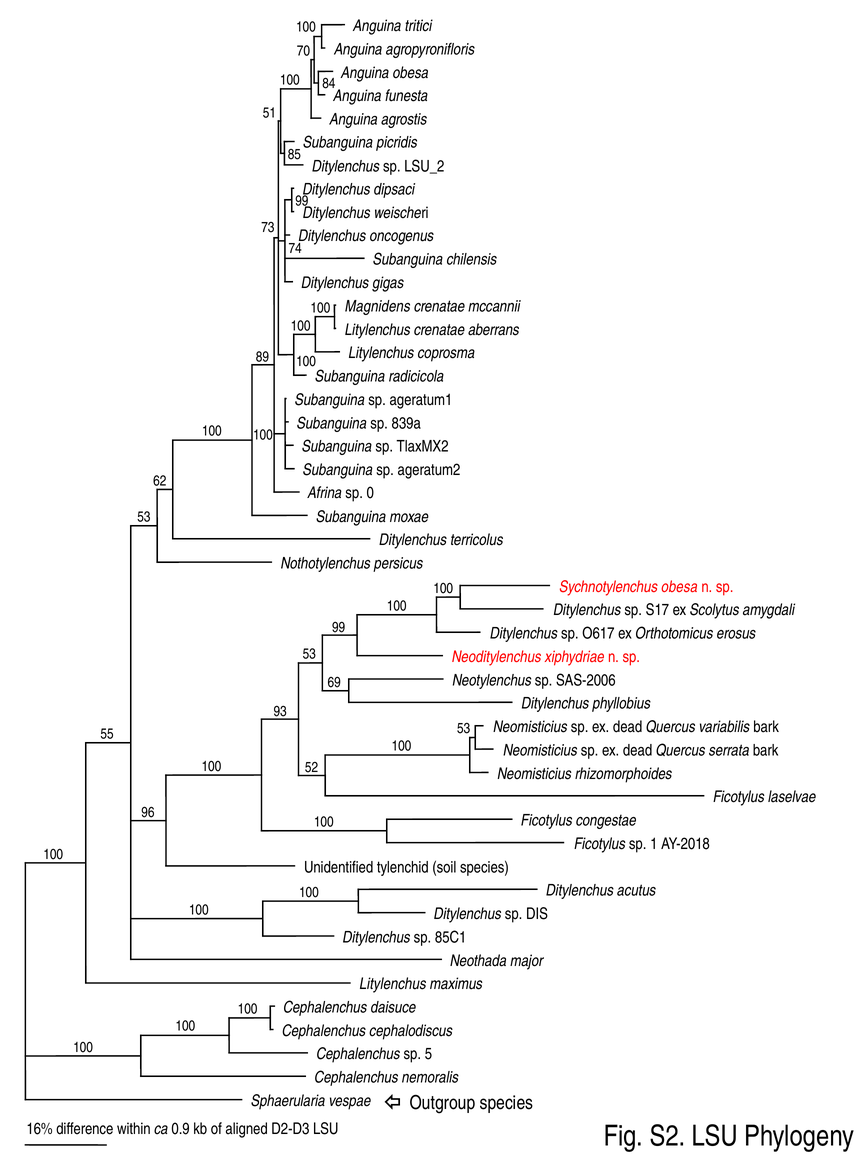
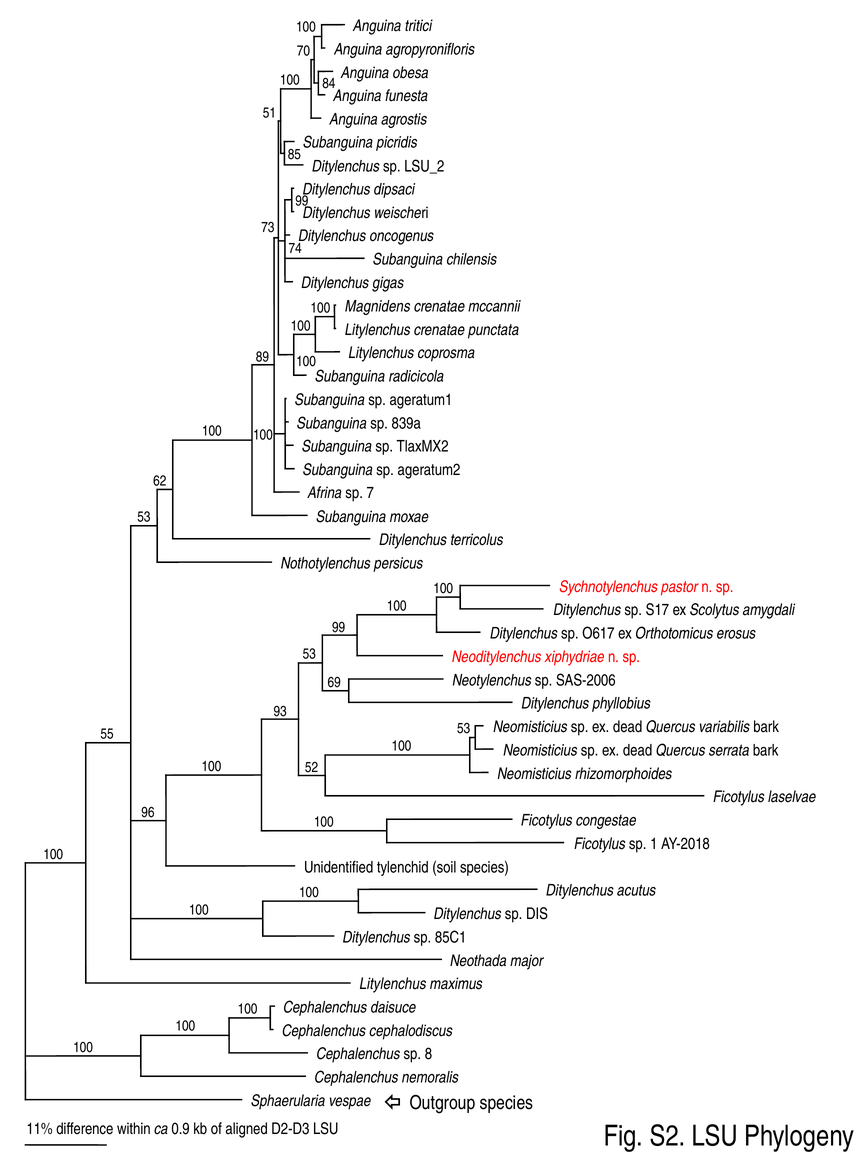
aberrans: aberrans -> punctata
0: 0 -> 7
Sychnotylenchus obesa: obesa -> pastor
5: 5 -> 8
16%: 16% -> 11%
